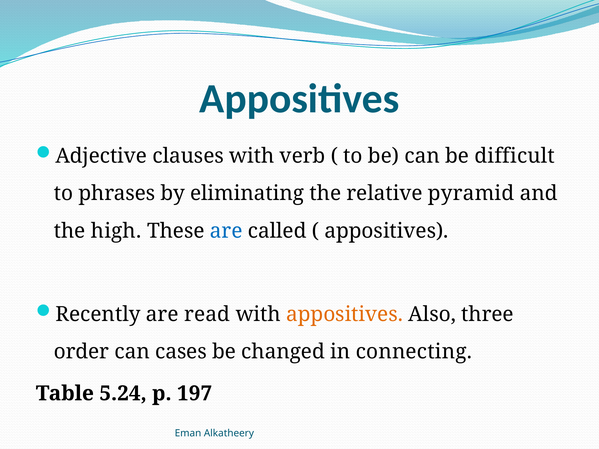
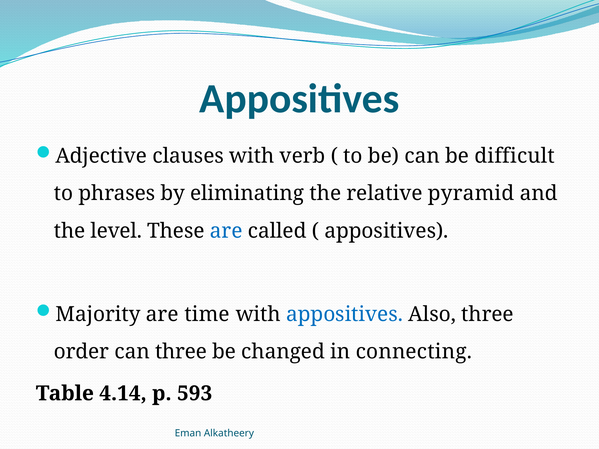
high: high -> level
Recently: Recently -> Majority
read: read -> time
appositives at (345, 314) colour: orange -> blue
can cases: cases -> three
5.24: 5.24 -> 4.14
197: 197 -> 593
